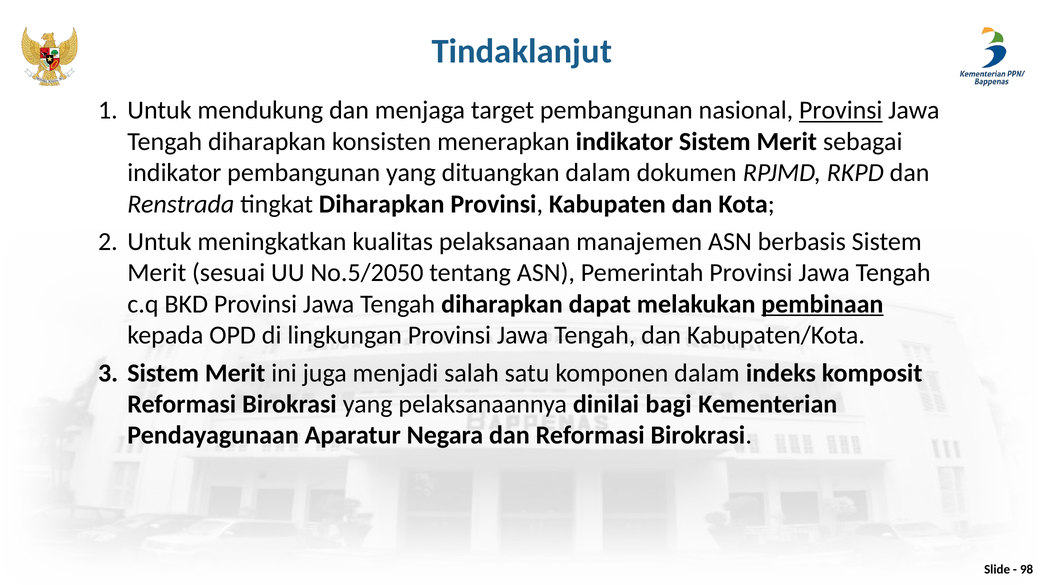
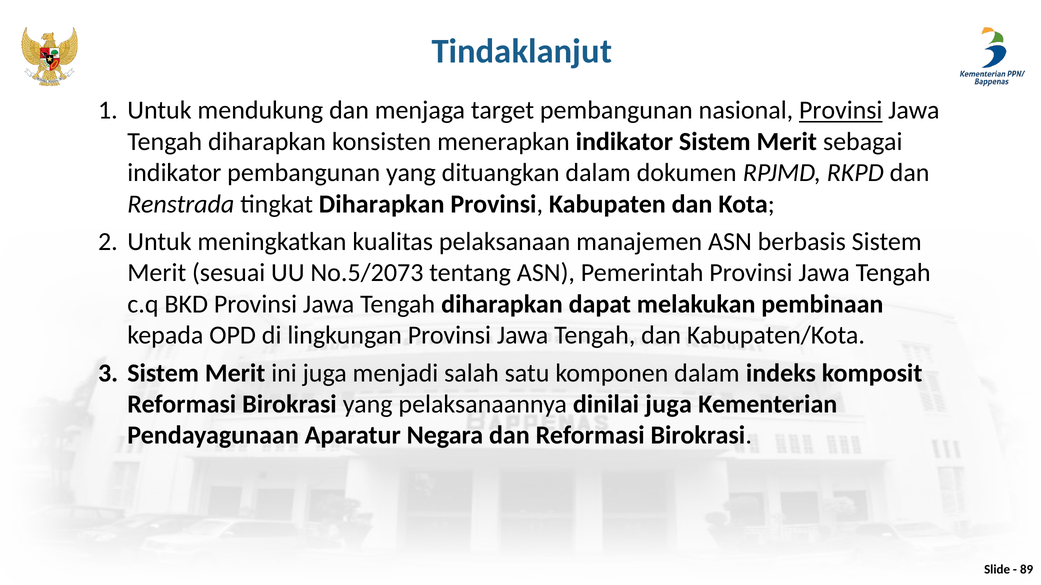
No.5/2050: No.5/2050 -> No.5/2073
pembinaan underline: present -> none
dinilai bagi: bagi -> juga
98: 98 -> 89
